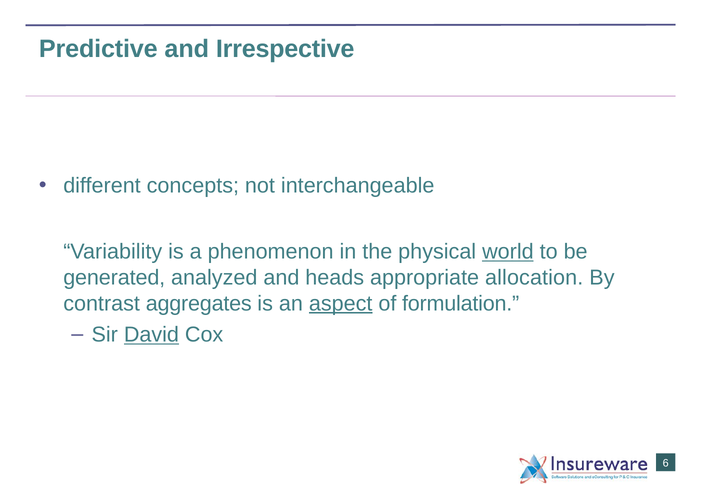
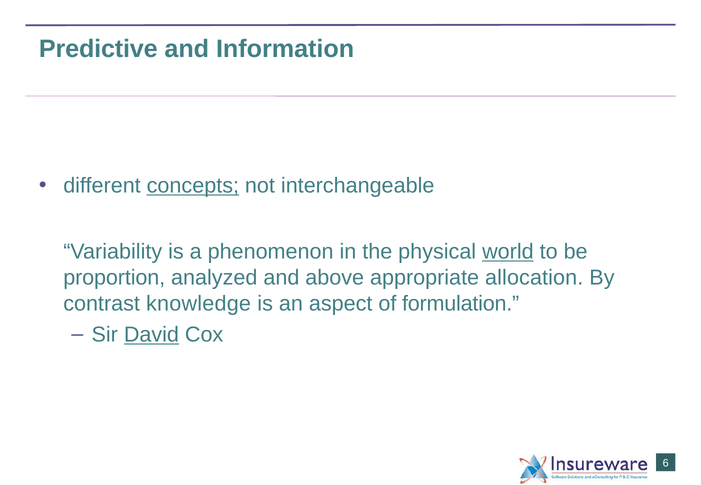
Irrespective: Irrespective -> Information
concepts underline: none -> present
generated: generated -> proportion
heads: heads -> above
aggregates: aggregates -> knowledge
aspect underline: present -> none
